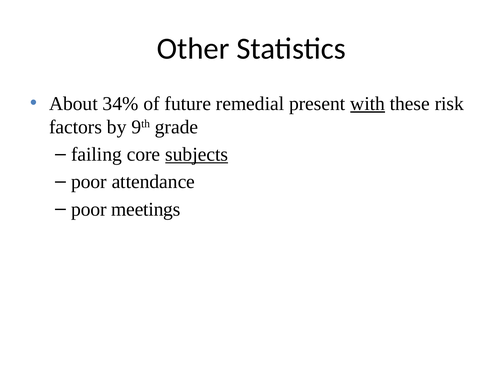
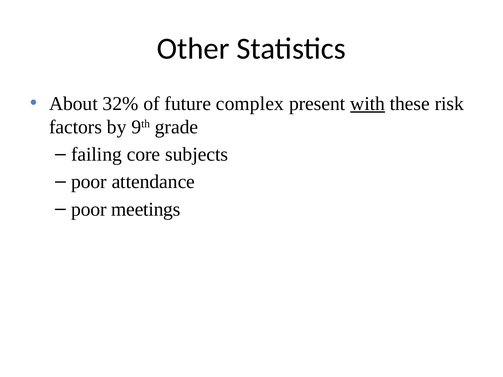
34%: 34% -> 32%
remedial: remedial -> complex
subjects underline: present -> none
